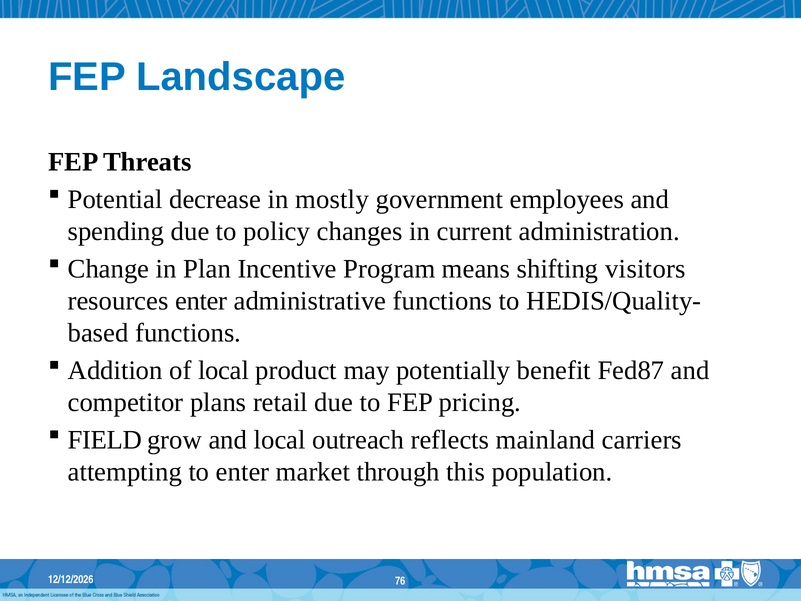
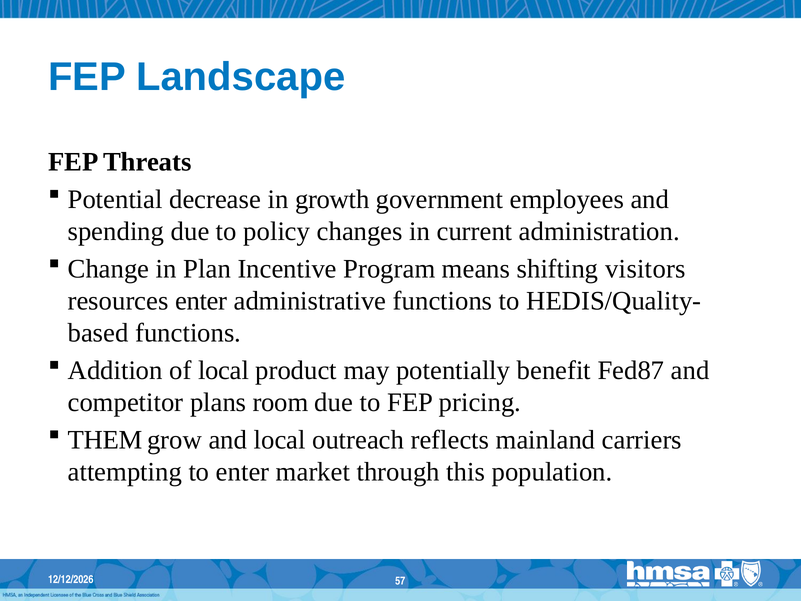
mostly: mostly -> growth
retail: retail -> room
FIELD: FIELD -> THEM
76: 76 -> 57
